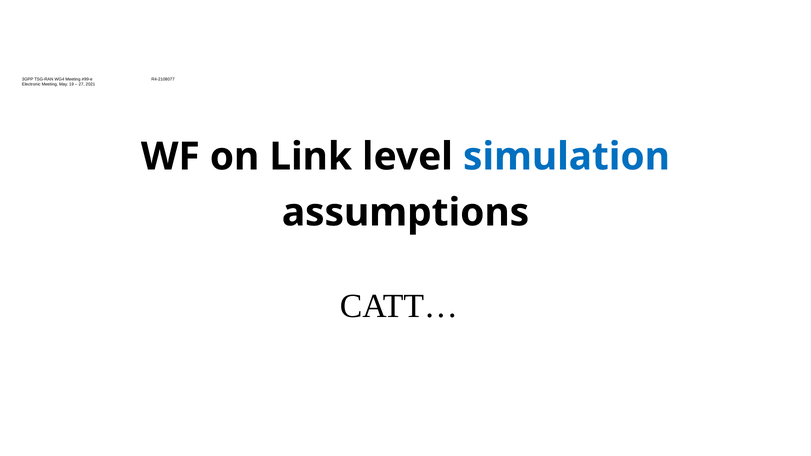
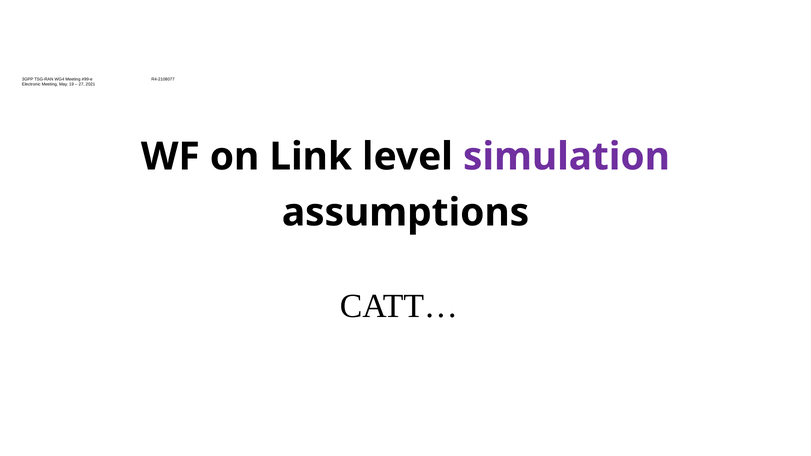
simulation colour: blue -> purple
